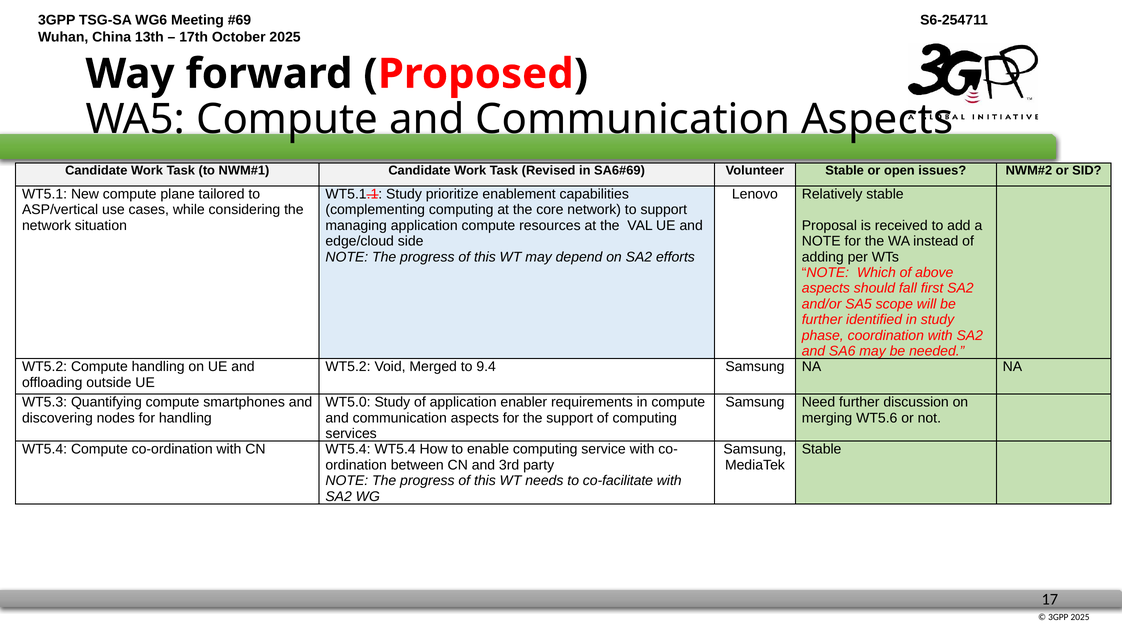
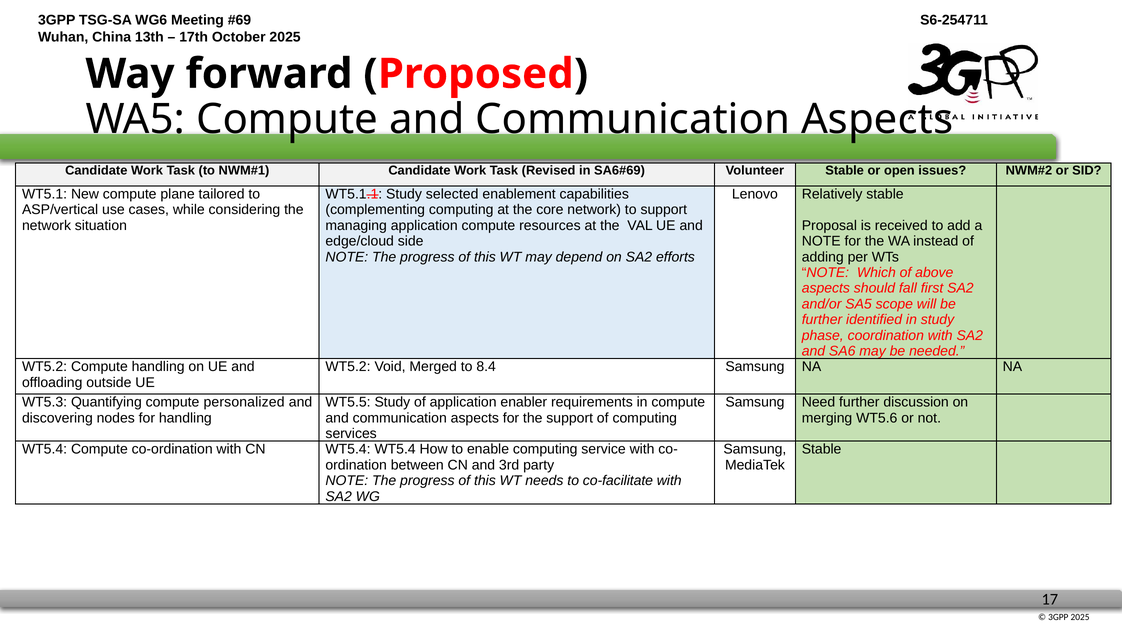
prioritize: prioritize -> selected
9.4: 9.4 -> 8.4
smartphones: smartphones -> personalized
WT5.0: WT5.0 -> WT5.5
